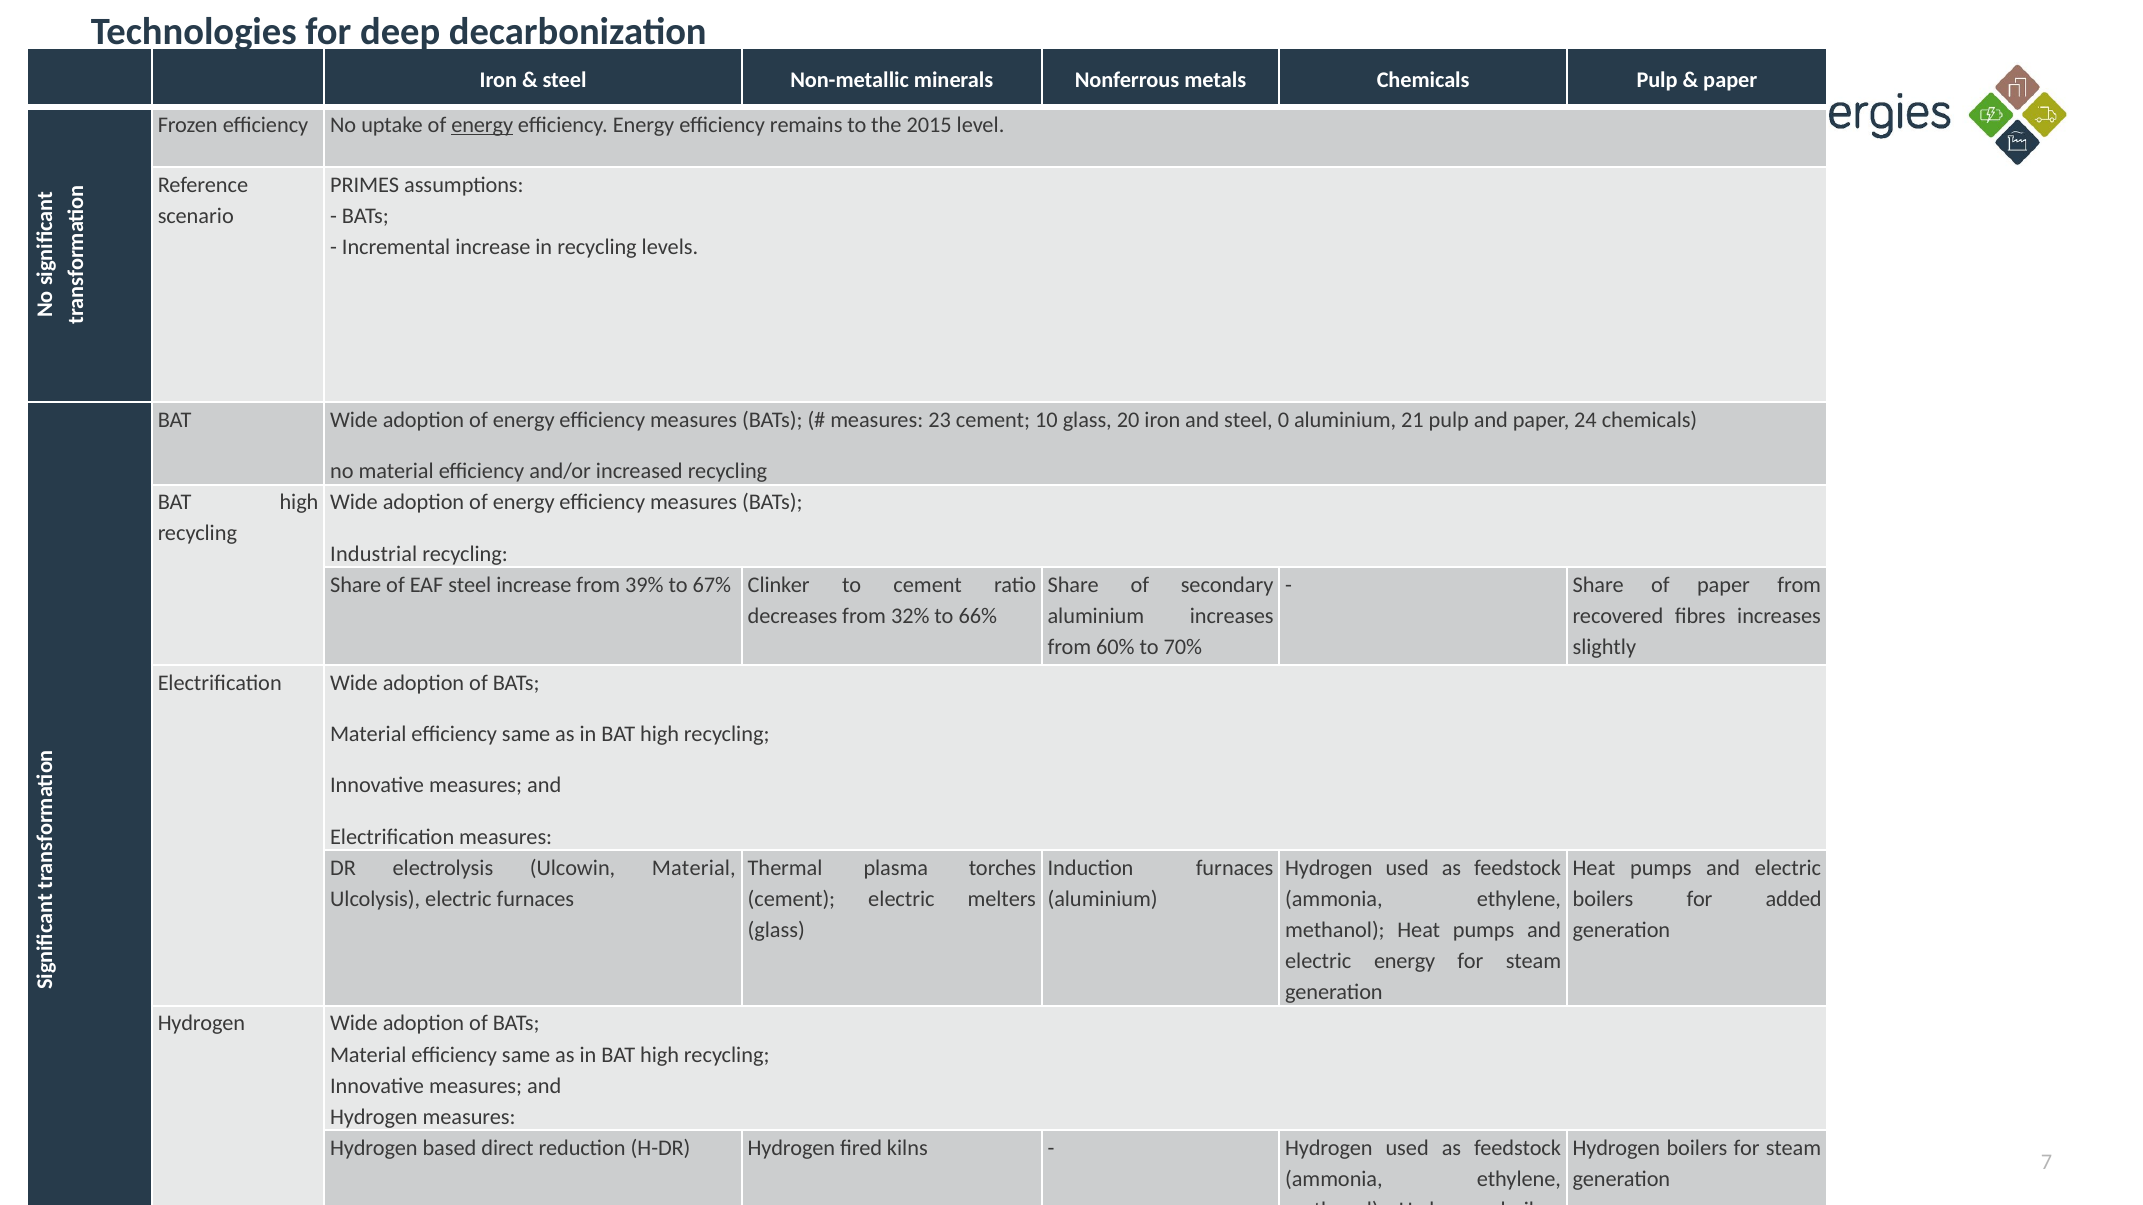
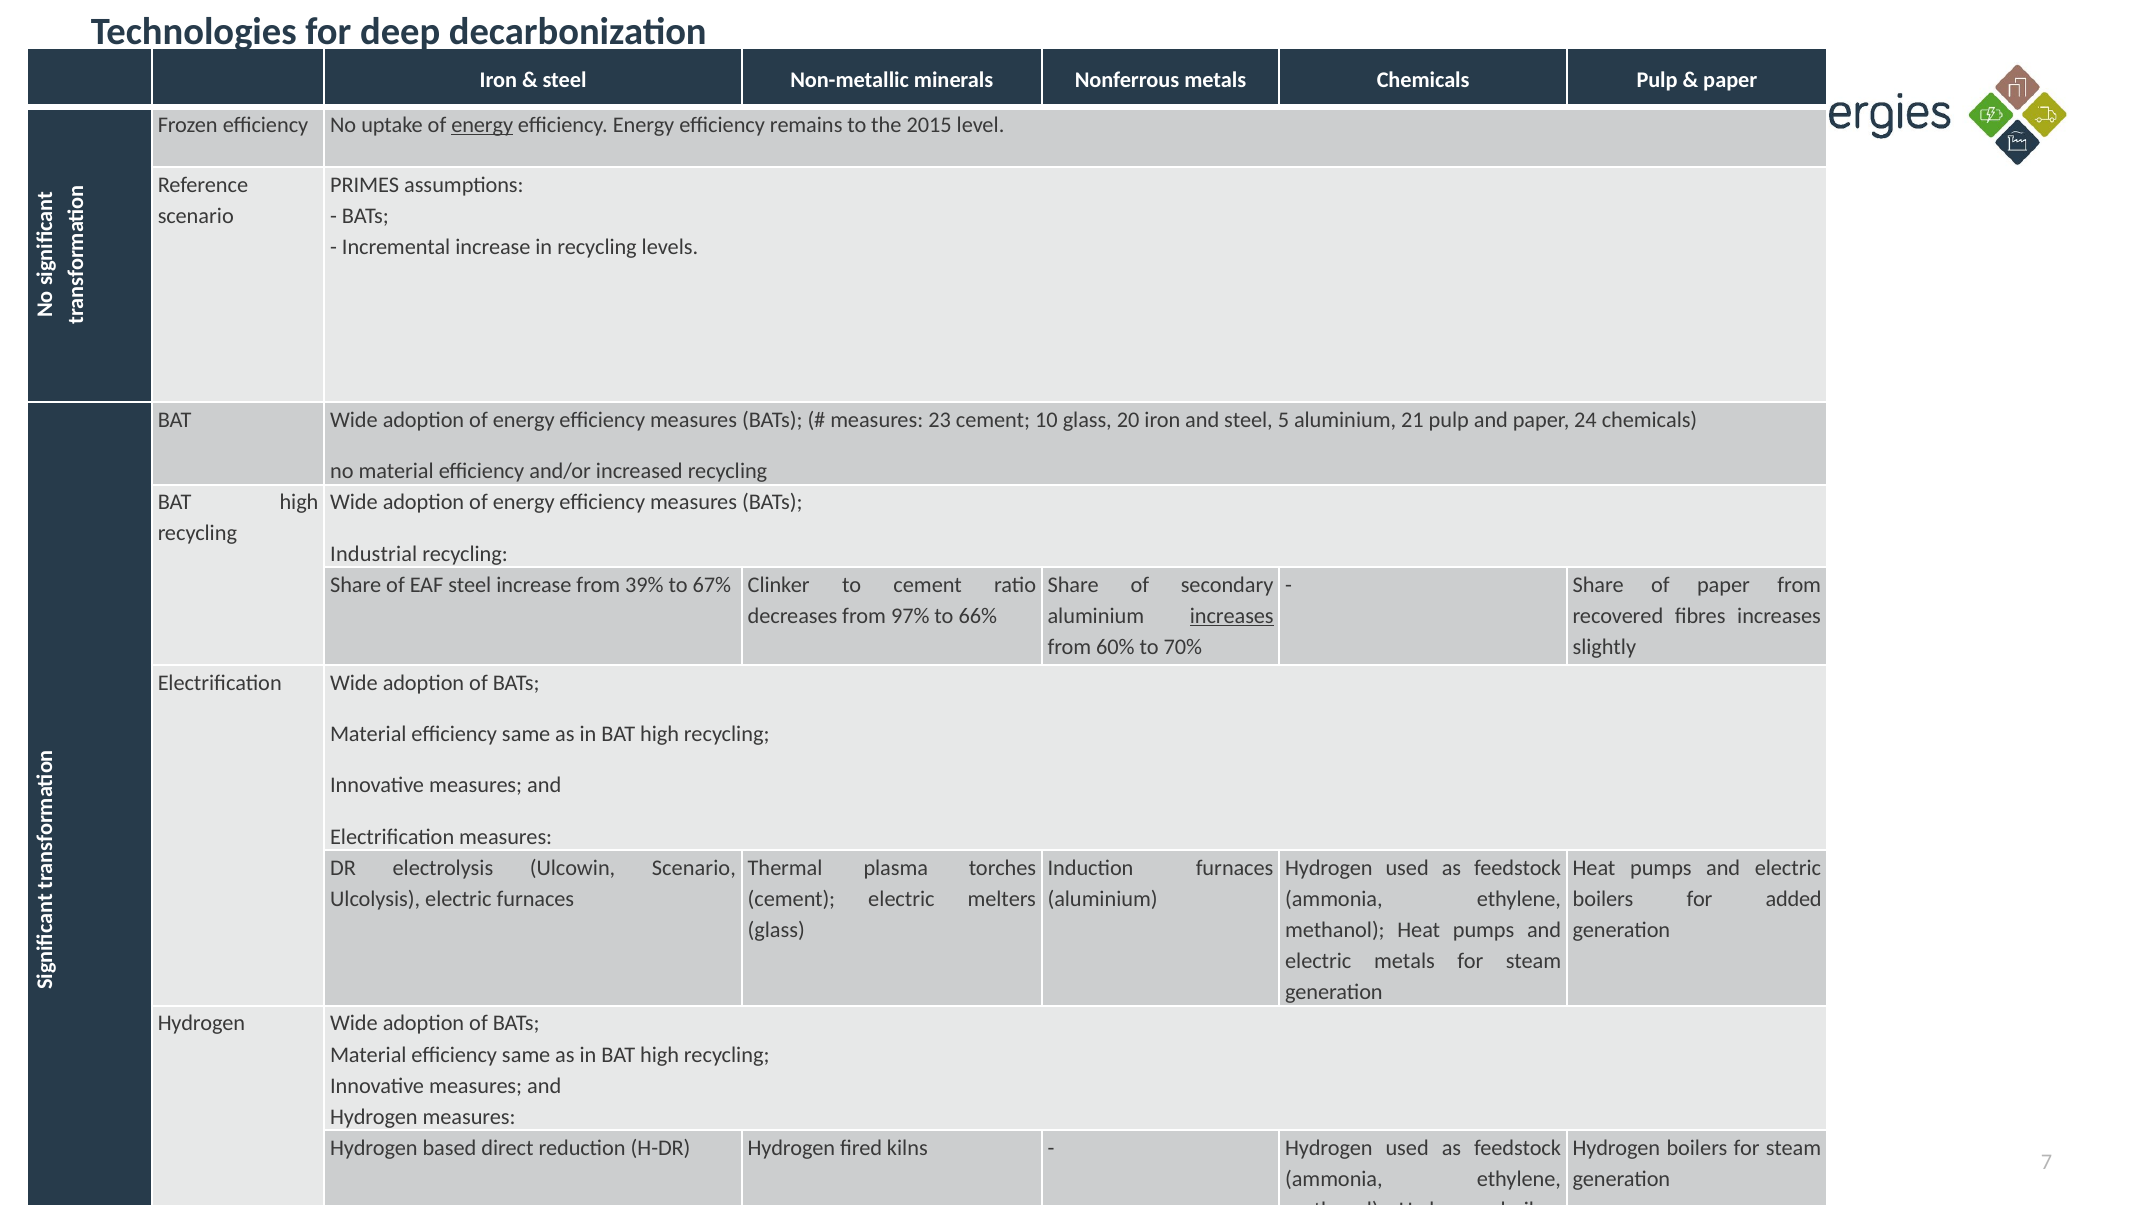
0: 0 -> 5
32%: 32% -> 97%
increases at (1232, 616) underline: none -> present
Ulcowin Material: Material -> Scenario
electric energy: energy -> metals
